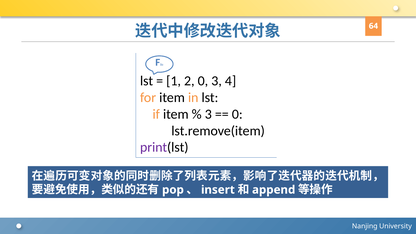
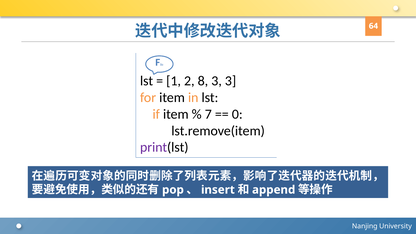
2 0: 0 -> 8
3 4: 4 -> 3
3 at (208, 114): 3 -> 7
